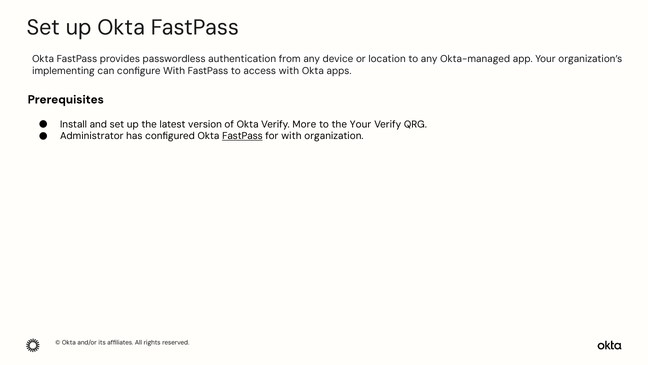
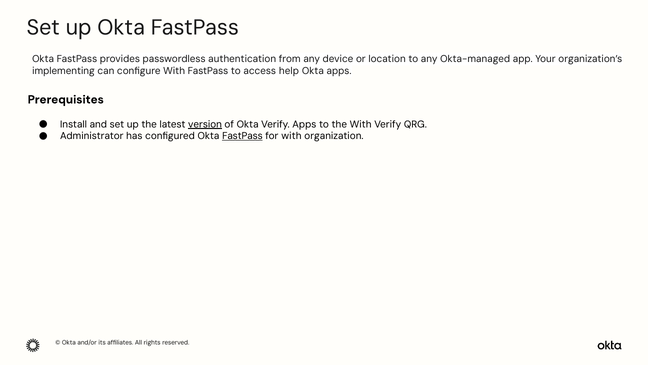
access with: with -> help
version underline: none -> present
Verify More: More -> Apps
the Your: Your -> With
